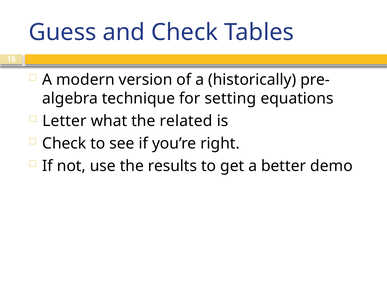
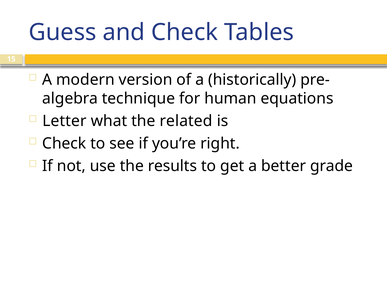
setting: setting -> human
demo: demo -> grade
